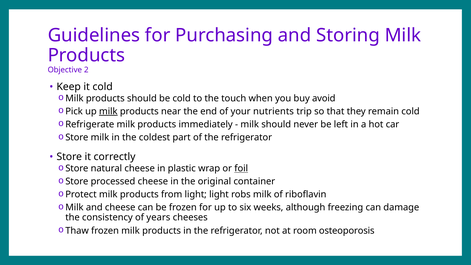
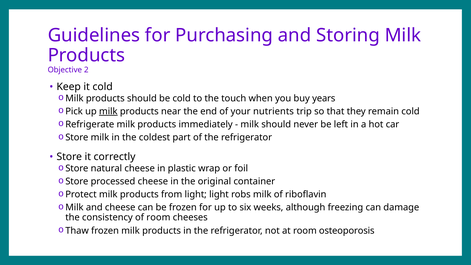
avoid: avoid -> years
foil underline: present -> none
of years: years -> room
